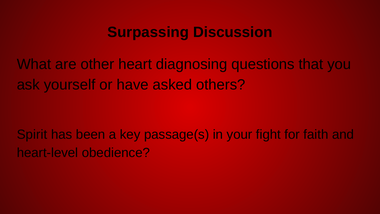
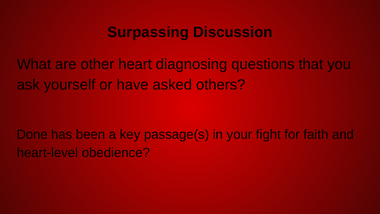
Spirit: Spirit -> Done
